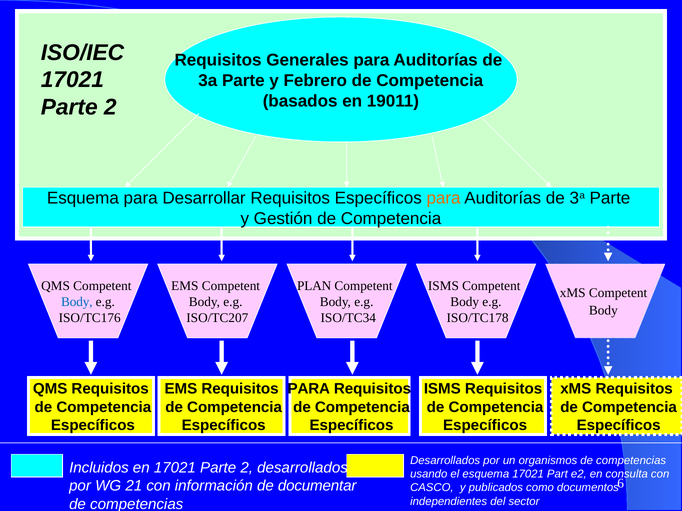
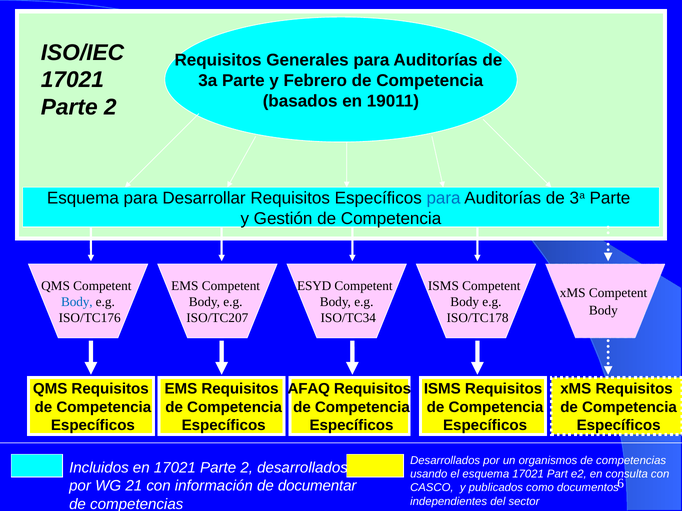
para at (444, 198) colour: orange -> blue
PLAN: PLAN -> ESYD
PARA at (309, 389): PARA -> AFAQ
